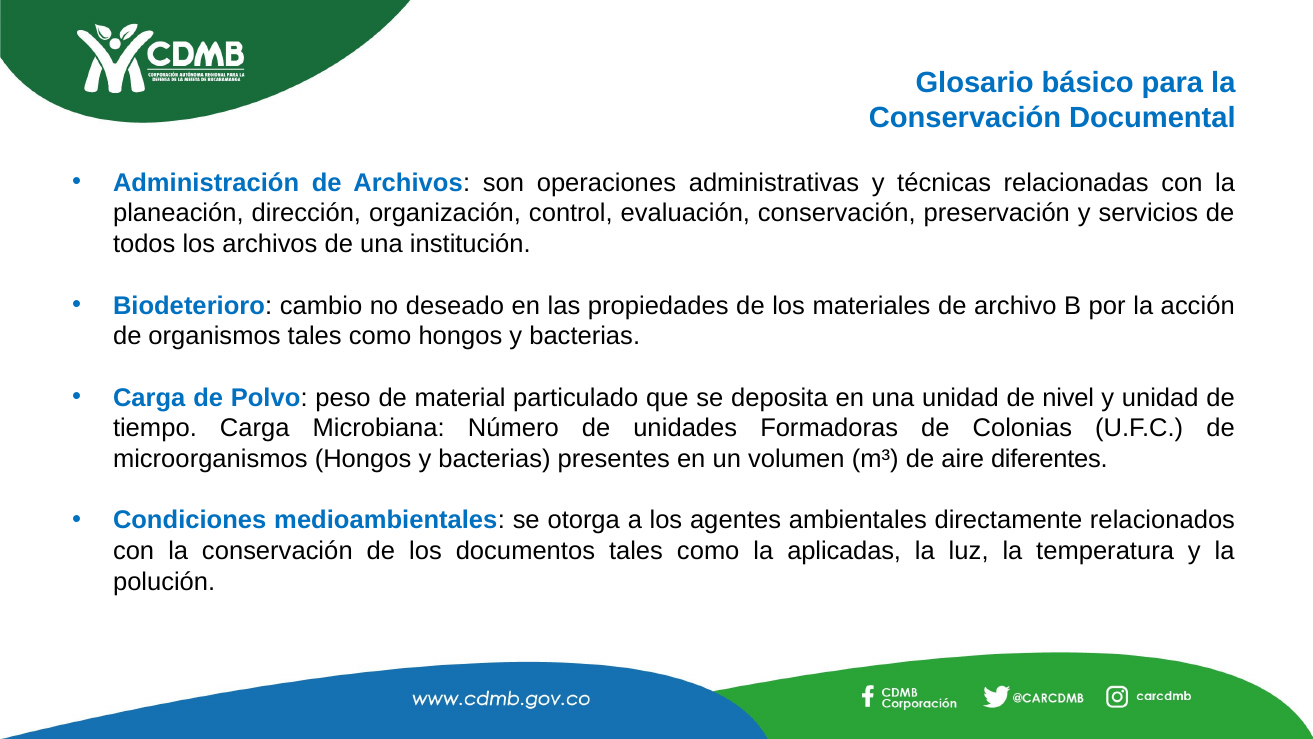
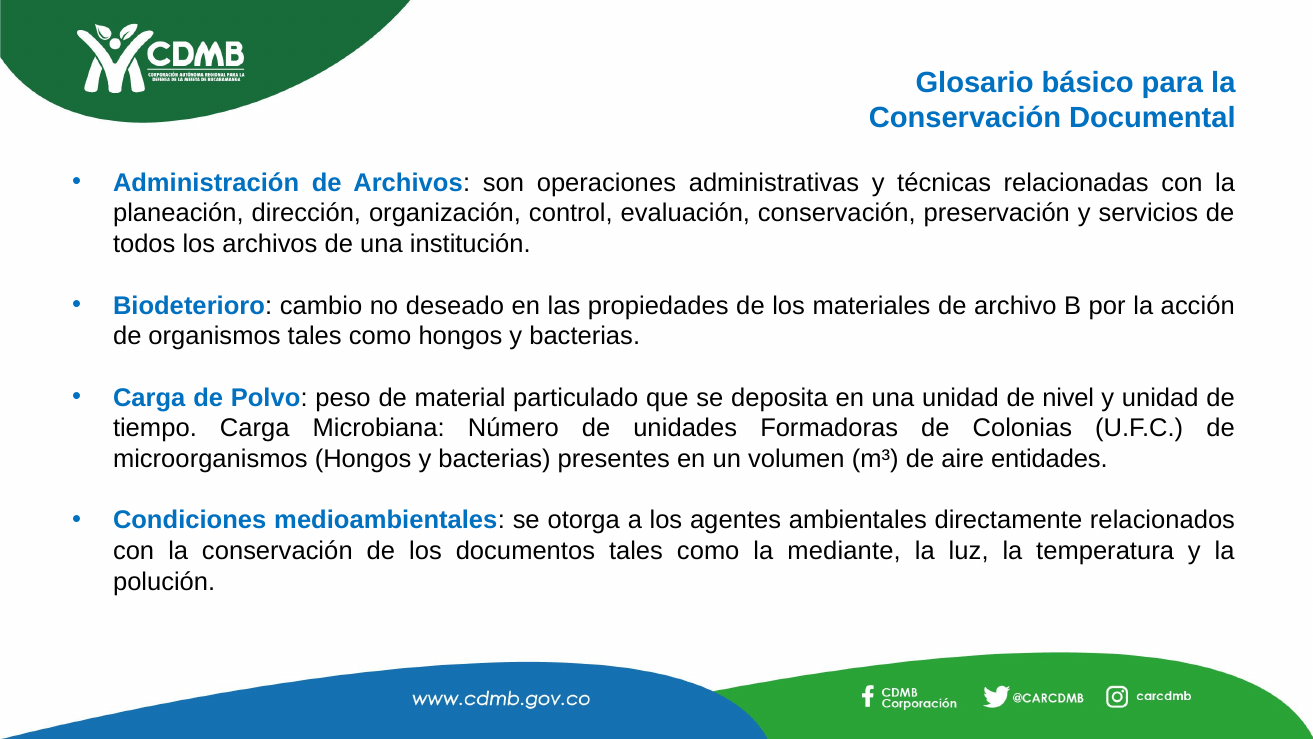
diferentes: diferentes -> entidades
aplicadas: aplicadas -> mediante
